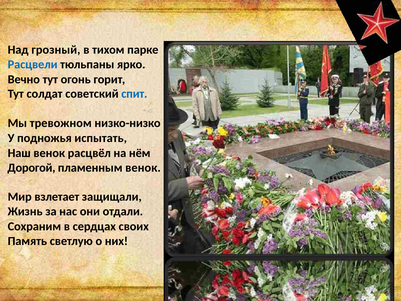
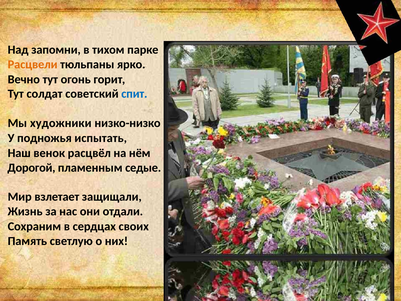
грозный: грозный -> запомни
Расцвели colour: blue -> orange
тревожном: тревожном -> художники
пламенным венок: венок -> седые
